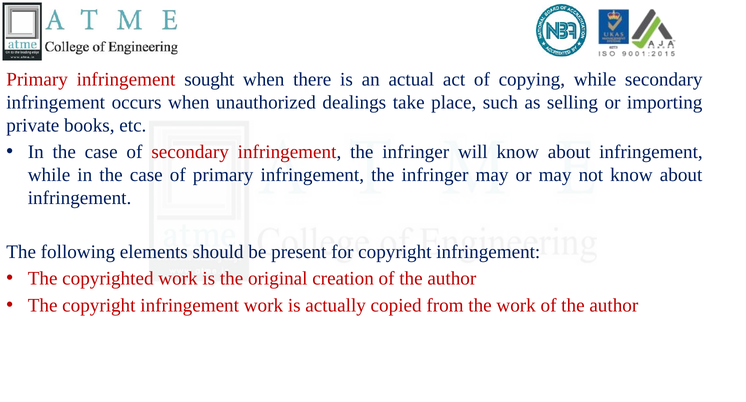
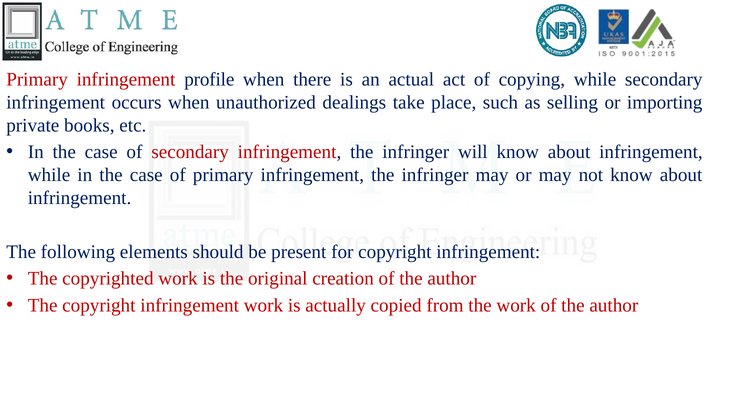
sought: sought -> profile
